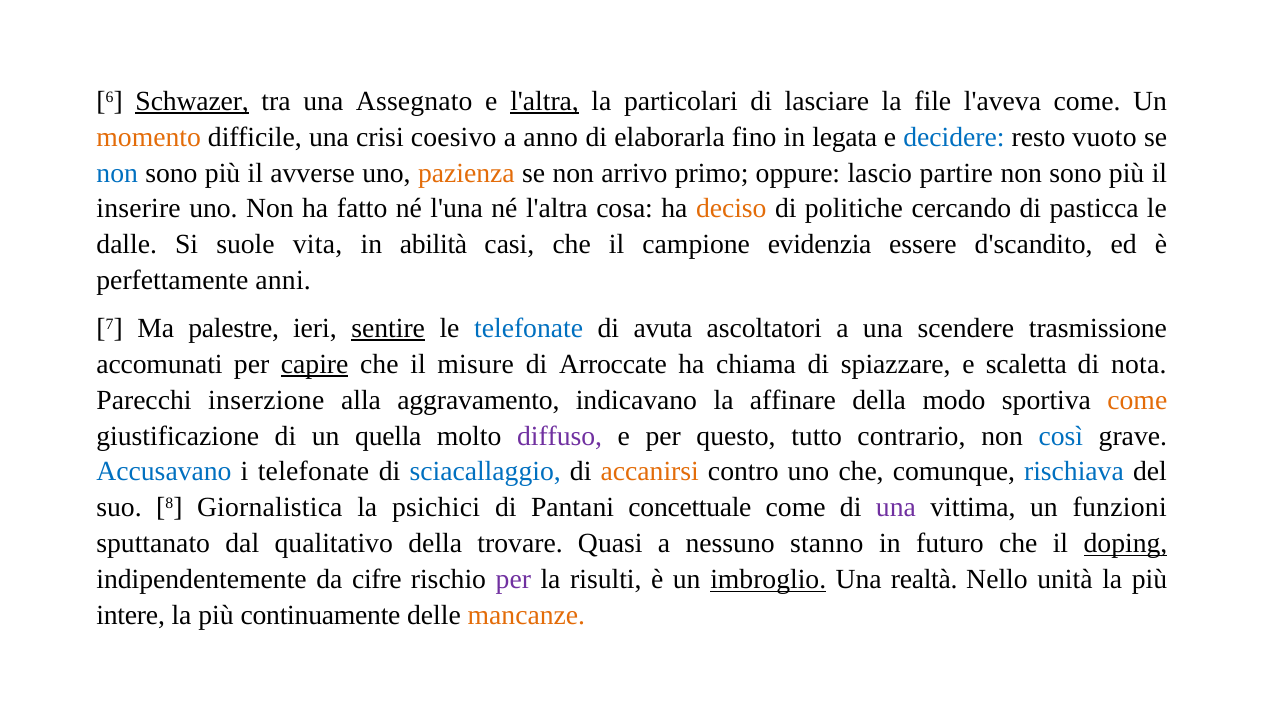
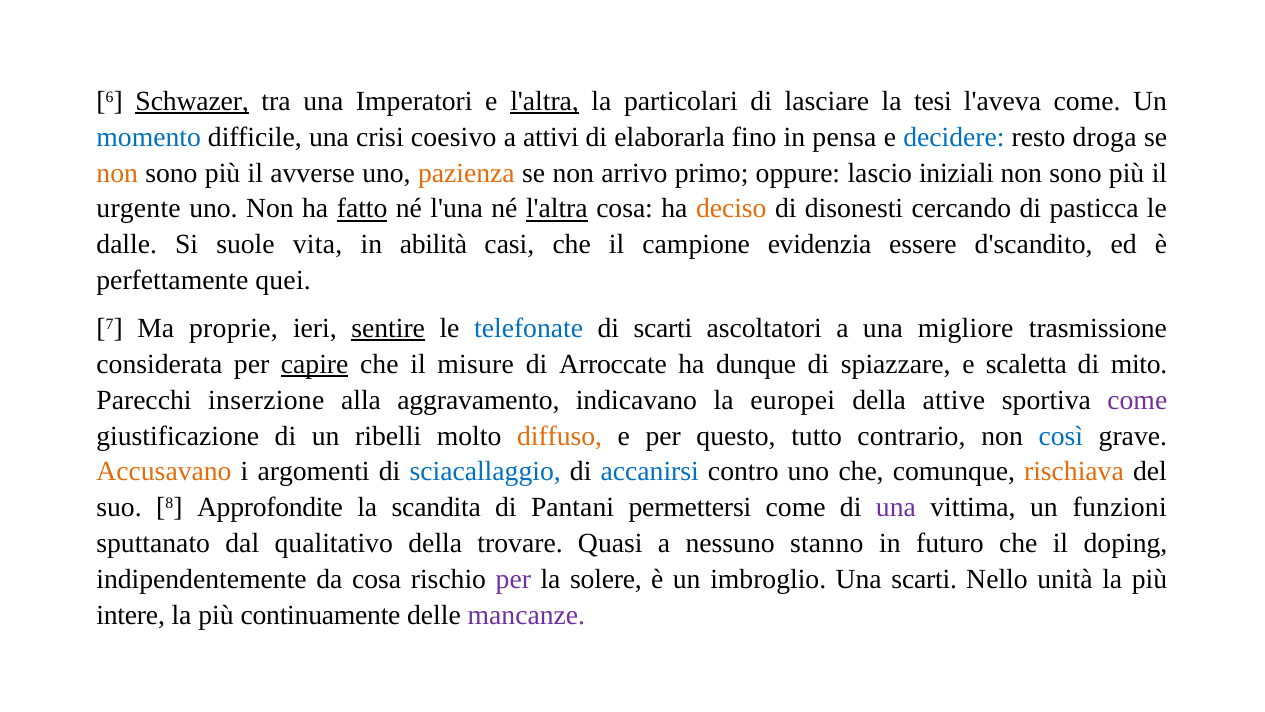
Assegnato: Assegnato -> Imperatori
file: file -> tesi
momento colour: orange -> blue
anno: anno -> attivi
legata: legata -> pensa
vuoto: vuoto -> droga
non at (117, 173) colour: blue -> orange
partire: partire -> iniziali
inserire: inserire -> urgente
fatto underline: none -> present
l'altra at (557, 209) underline: none -> present
politiche: politiche -> disonesti
anni: anni -> quei
palestre: palestre -> proprie
di avuta: avuta -> scarti
scendere: scendere -> migliore
accomunati: accomunati -> considerata
chiama: chiama -> dunque
nota: nota -> mito
affinare: affinare -> europei
modo: modo -> attive
come at (1137, 400) colour: orange -> purple
quella: quella -> ribelli
diffuso colour: purple -> orange
Accusavano colour: blue -> orange
i telefonate: telefonate -> argomenti
accanirsi colour: orange -> blue
rischiava colour: blue -> orange
Giornalistica: Giornalistica -> Approfondite
psichici: psichici -> scandita
concettuale: concettuale -> permettersi
doping underline: present -> none
da cifre: cifre -> cosa
risulti: risulti -> solere
imbroglio underline: present -> none
Una realtà: realtà -> scarti
mancanze colour: orange -> purple
